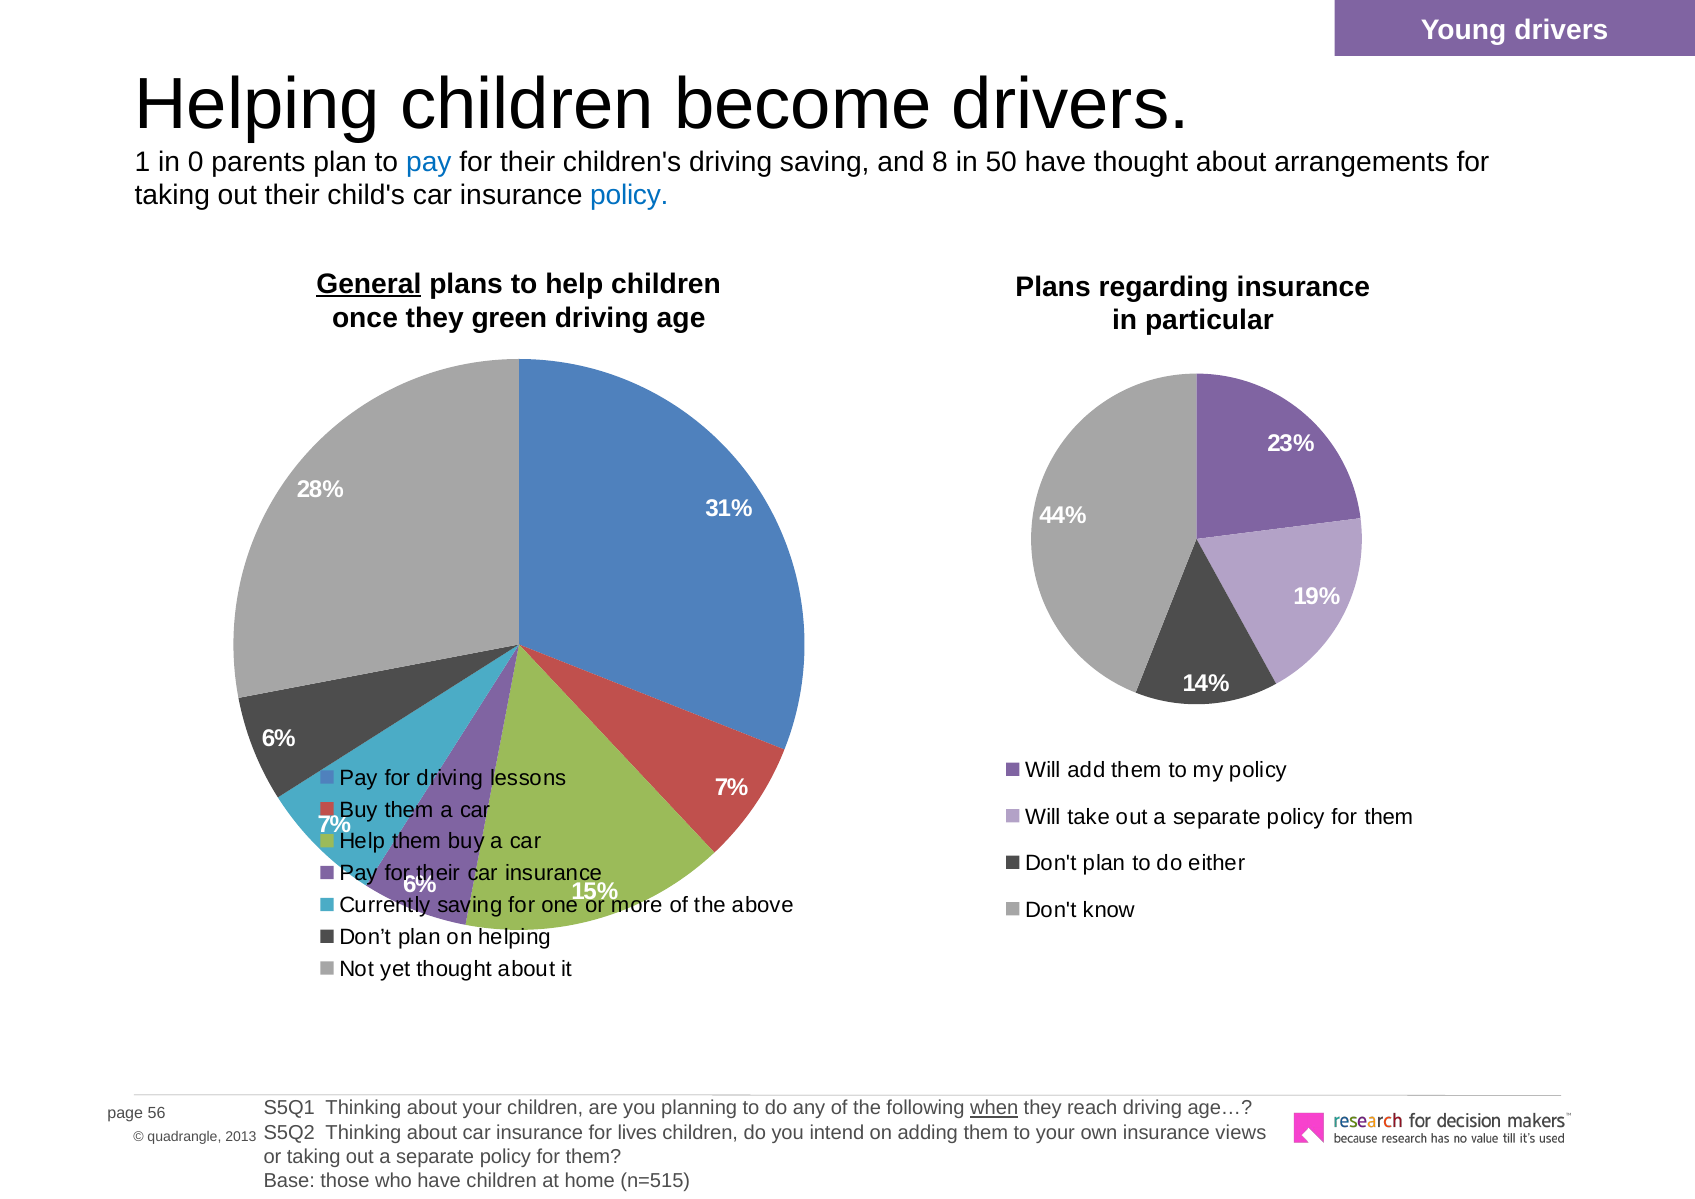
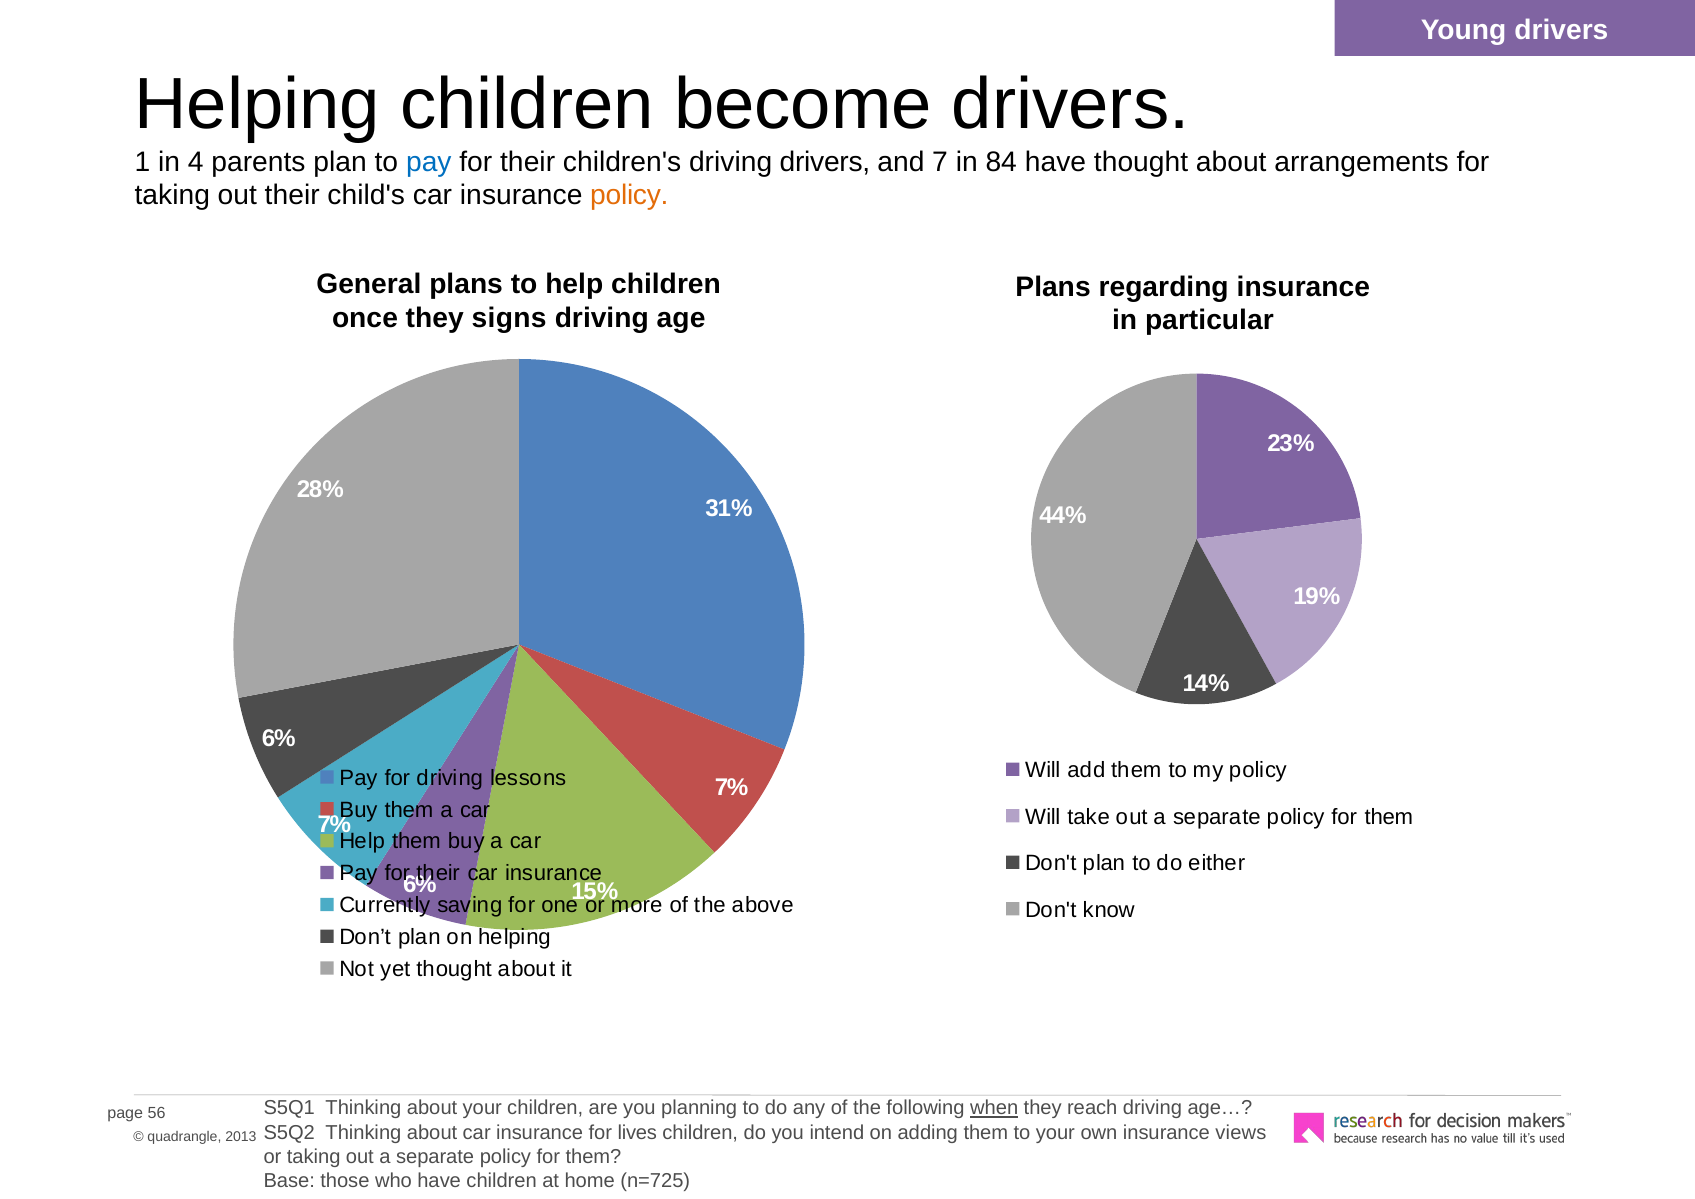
0: 0 -> 4
driving saving: saving -> drivers
8: 8 -> 7
50: 50 -> 84
policy at (629, 196) colour: blue -> orange
General underline: present -> none
green: green -> signs
n=515: n=515 -> n=725
